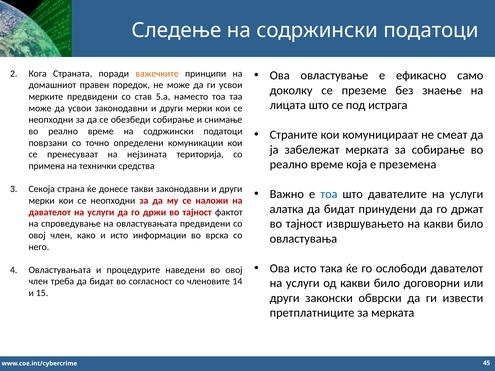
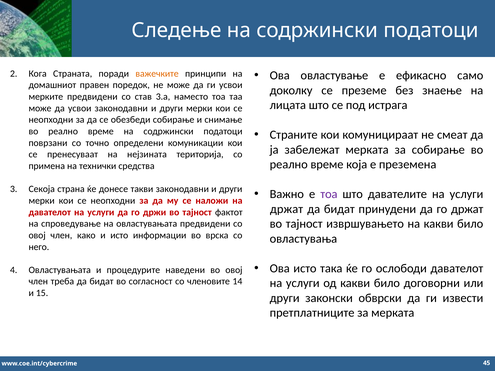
5.а: 5.а -> 3.а
тоа at (329, 194) colour: blue -> purple
алатка at (287, 209): алатка -> држат
